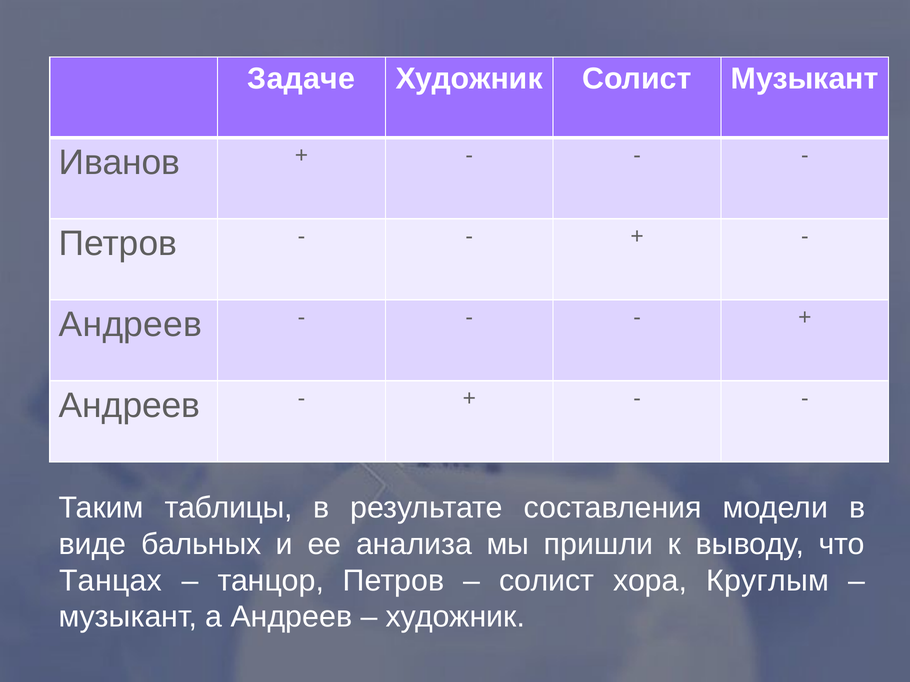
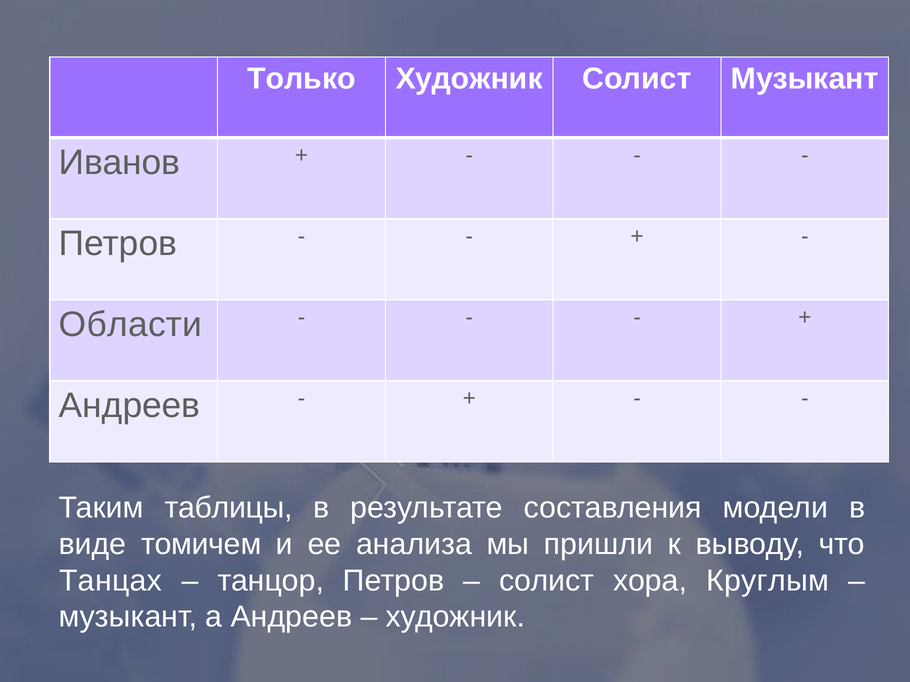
Задаче: Задаче -> Только
Андреев at (131, 325): Андреев -> Области
бальных: бальных -> томичем
